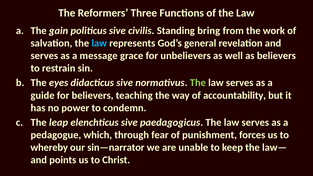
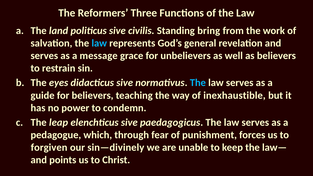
gain: gain -> land
The at (198, 83) colour: light green -> light blue
accountability: accountability -> inexhaustible
whereby: whereby -> forgiven
sin—narrator: sin—narrator -> sin—divinely
